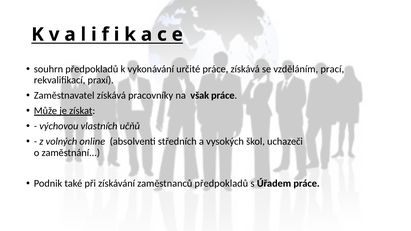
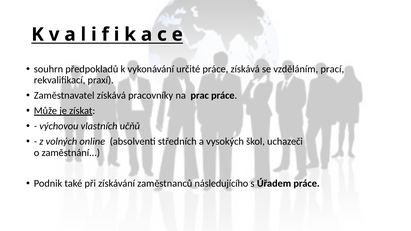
však: však -> prac
zaměstnanců předpokladů: předpokladů -> následujícího
